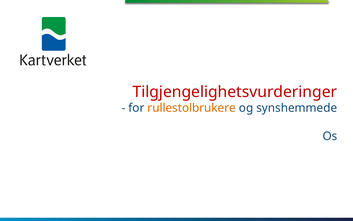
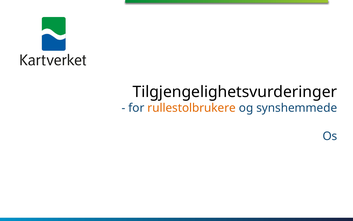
Tilgjengelighetsvurderinger colour: red -> black
